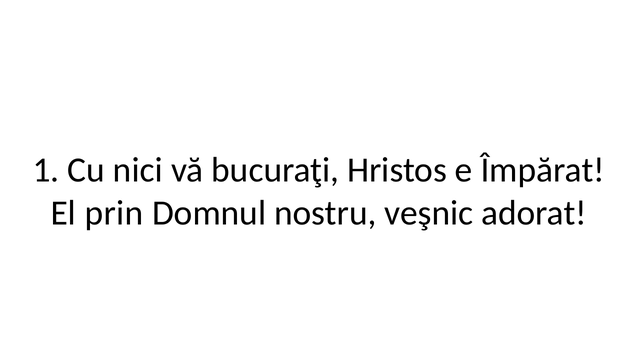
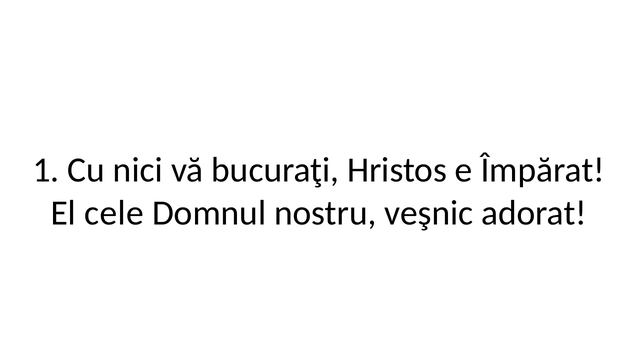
prin: prin -> cele
